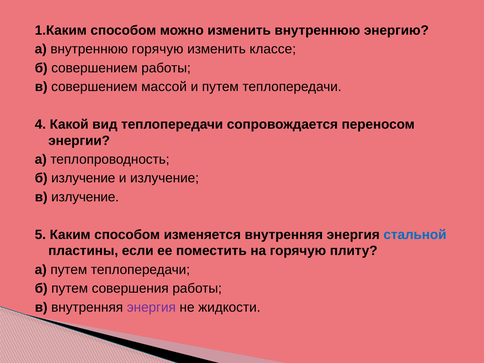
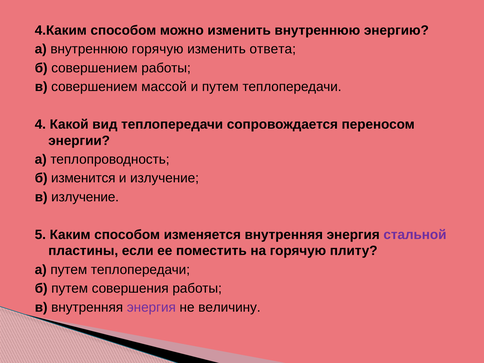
1.Каким: 1.Каким -> 4.Каким
классе: классе -> ответа
б излучение: излучение -> изменится
стальной colour: blue -> purple
жидкости: жидкости -> величину
